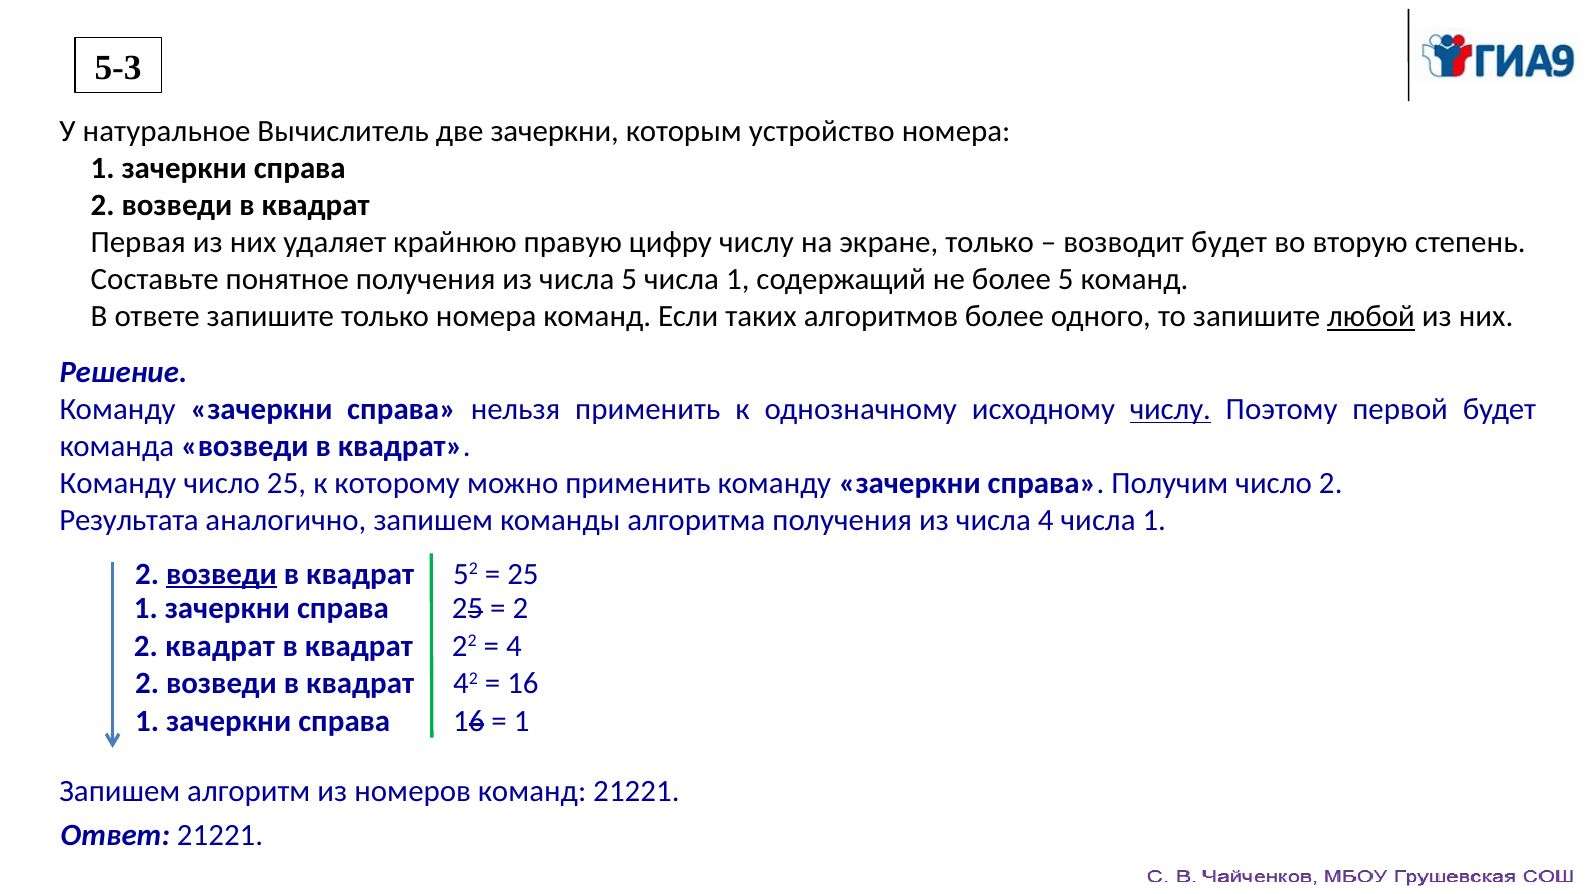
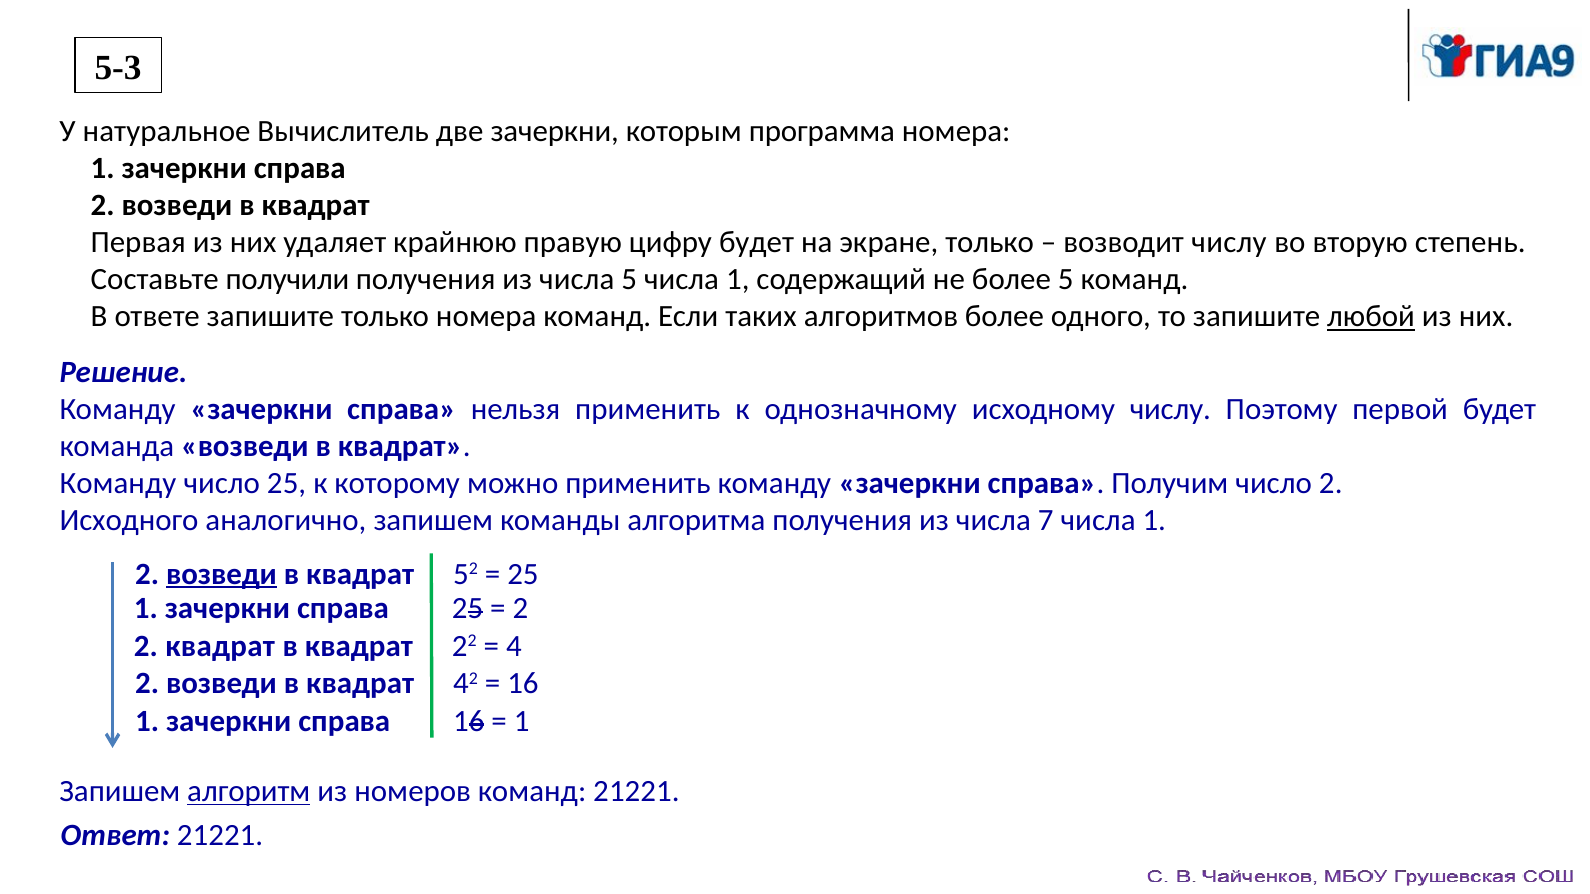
устройство: устройство -> программа
цифру числу: числу -> будет
возводит будет: будет -> числу
понятное: понятное -> получили
числу at (1170, 409) underline: present -> none
Результата: Результата -> Исходного
числа 4: 4 -> 7
алгоритм underline: none -> present
